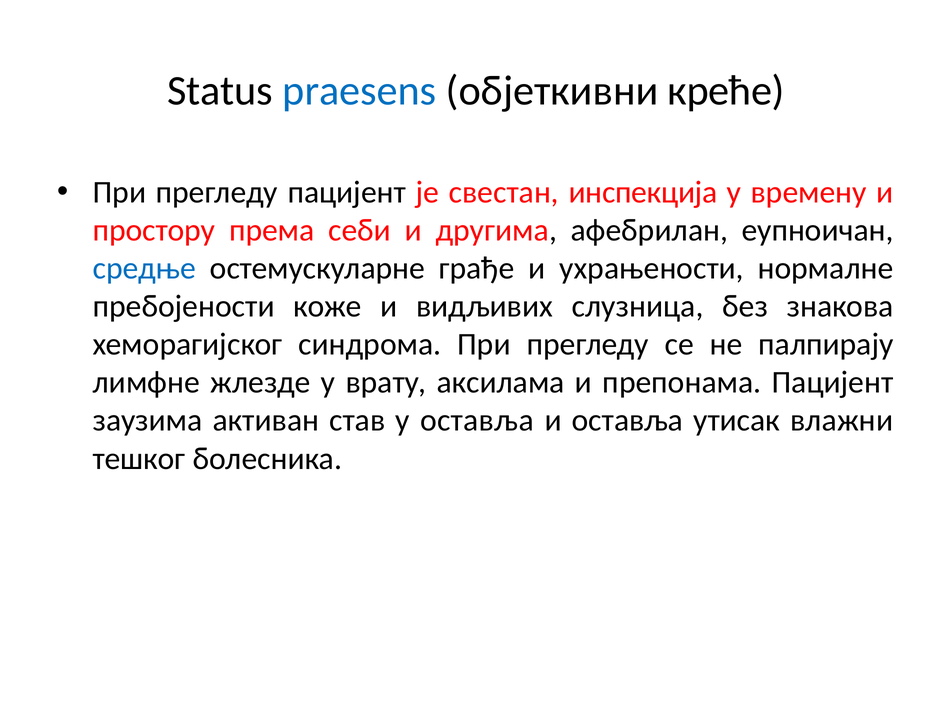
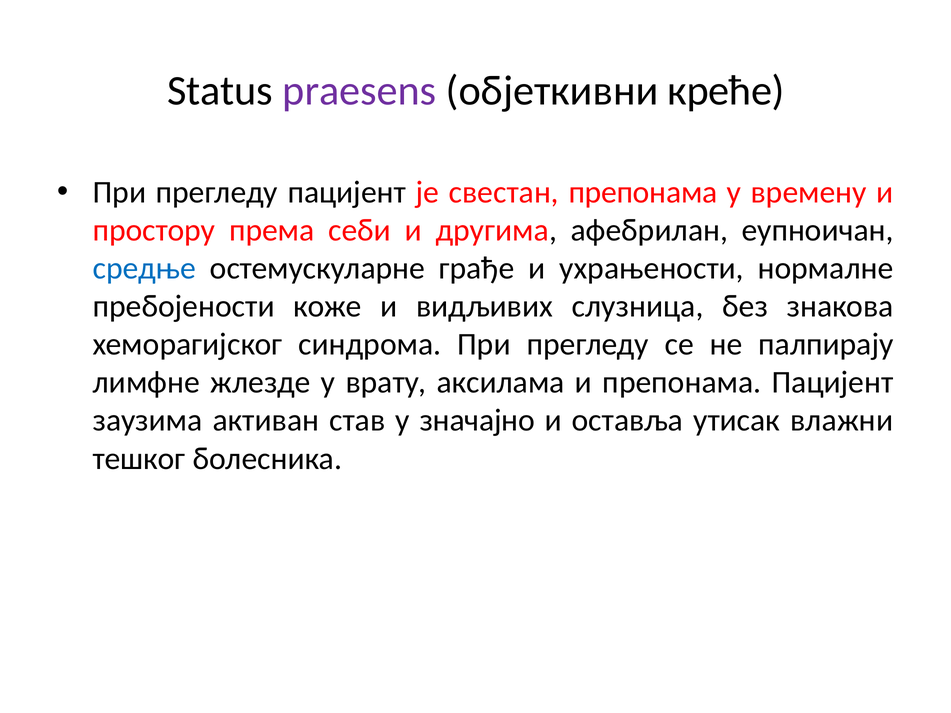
praesens colour: blue -> purple
свестан инспекција: инспекција -> препонама
у оставља: оставља -> значајно
